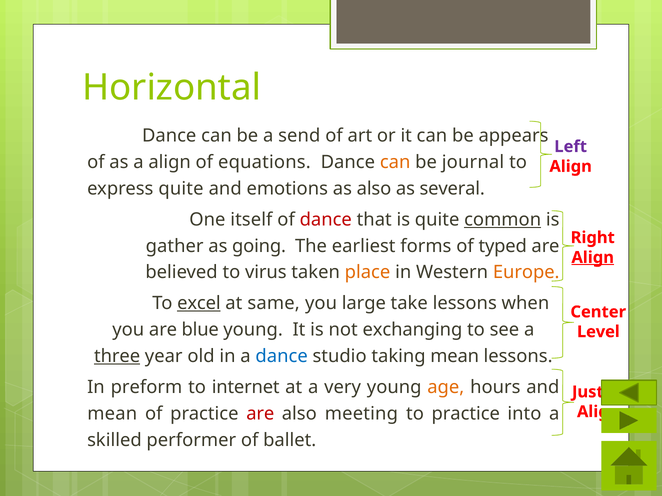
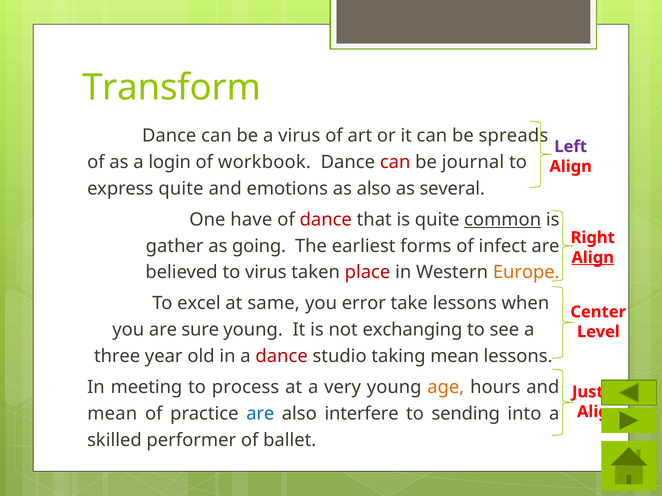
Horizontal: Horizontal -> Transform
a send: send -> virus
appears: appears -> spreads
a align: align -> login
equations: equations -> workbook
can at (395, 162) colour: orange -> red
itself: itself -> have
typed: typed -> infect
place colour: orange -> red
excel underline: present -> none
large: large -> error
blue: blue -> sure
three underline: present -> none
dance at (282, 357) colour: blue -> red
preform: preform -> meeting
internet: internet -> process
are at (260, 414) colour: red -> blue
meeting: meeting -> interfere
to practice: practice -> sending
